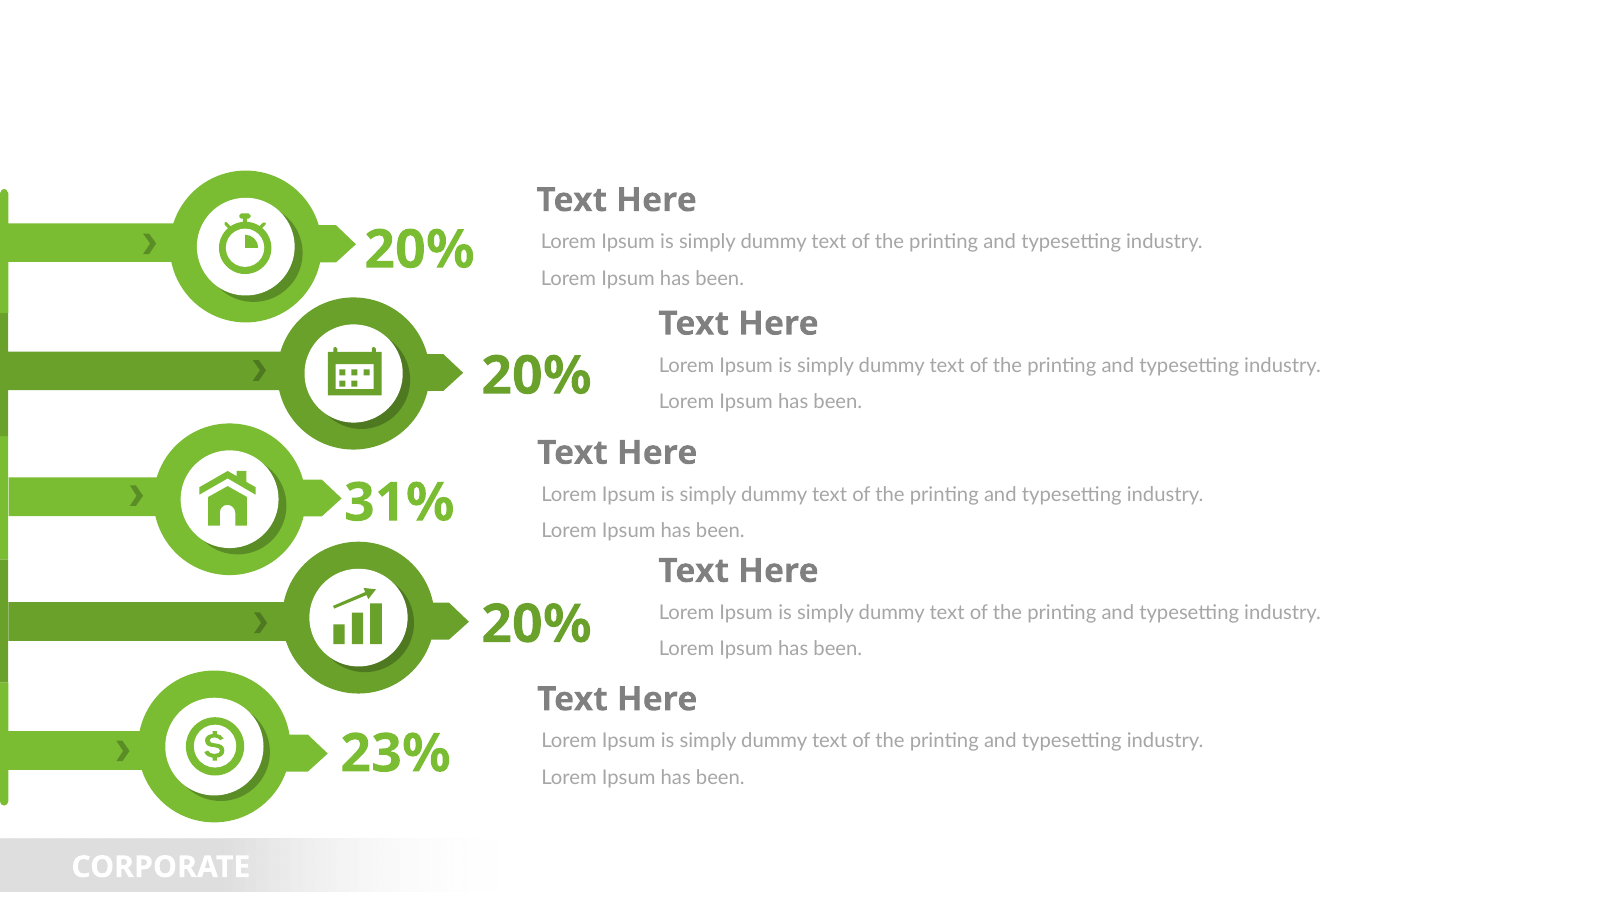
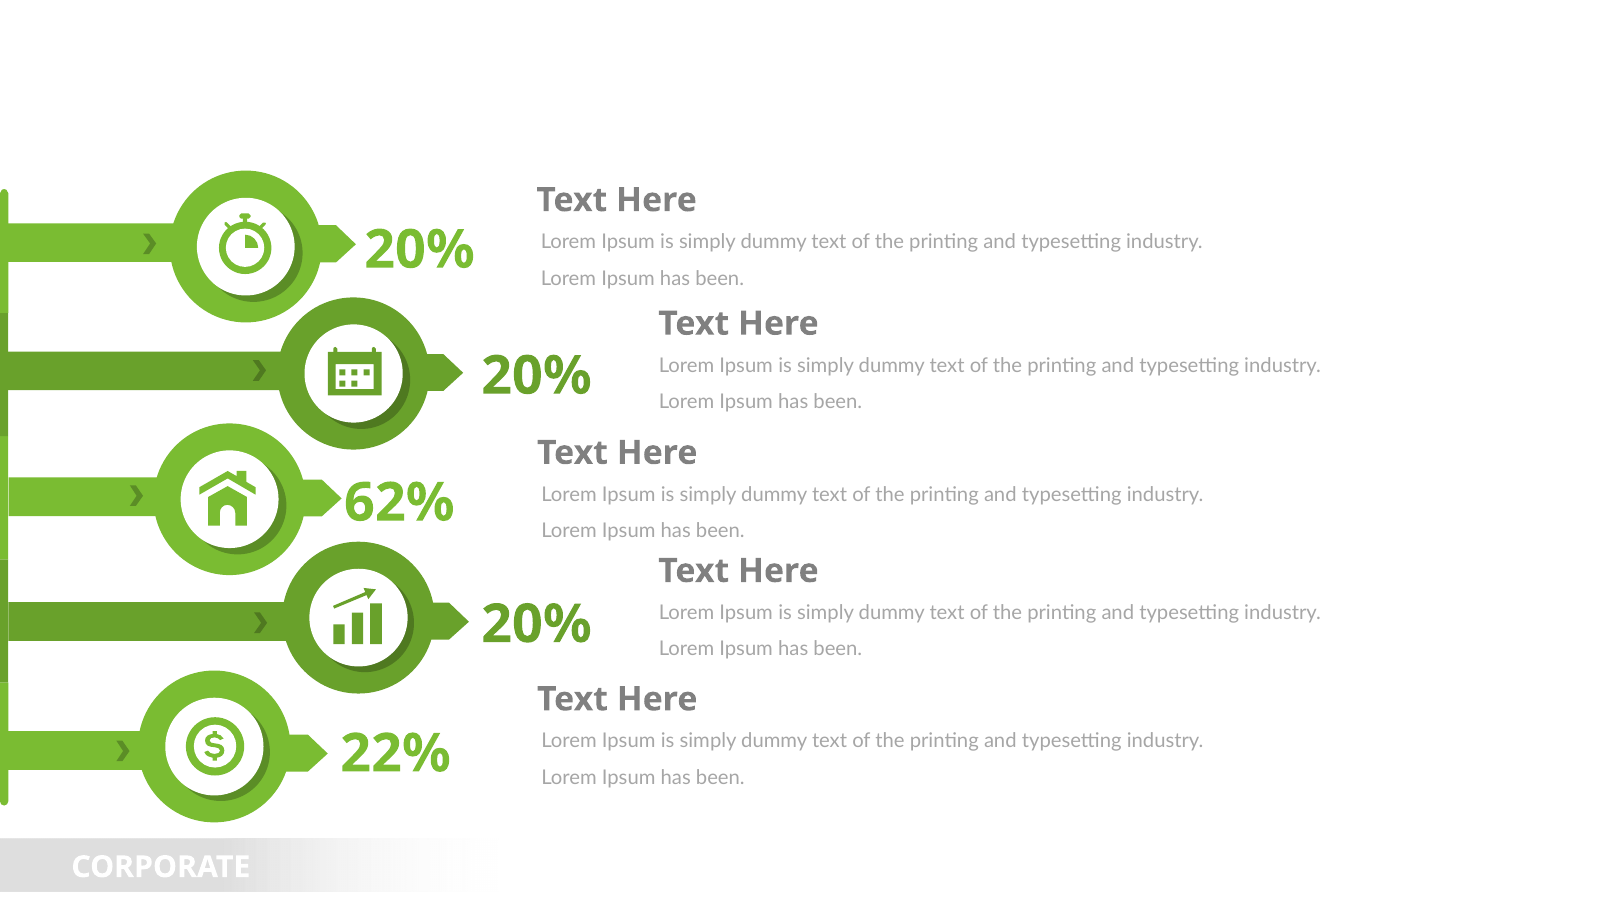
31%: 31% -> 62%
23%: 23% -> 22%
